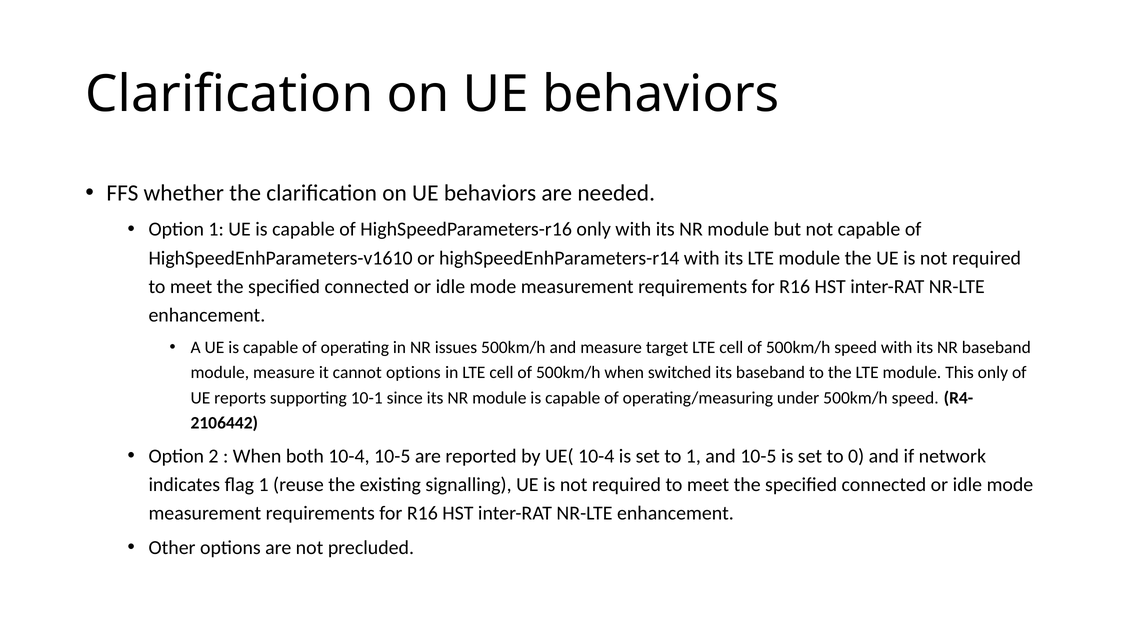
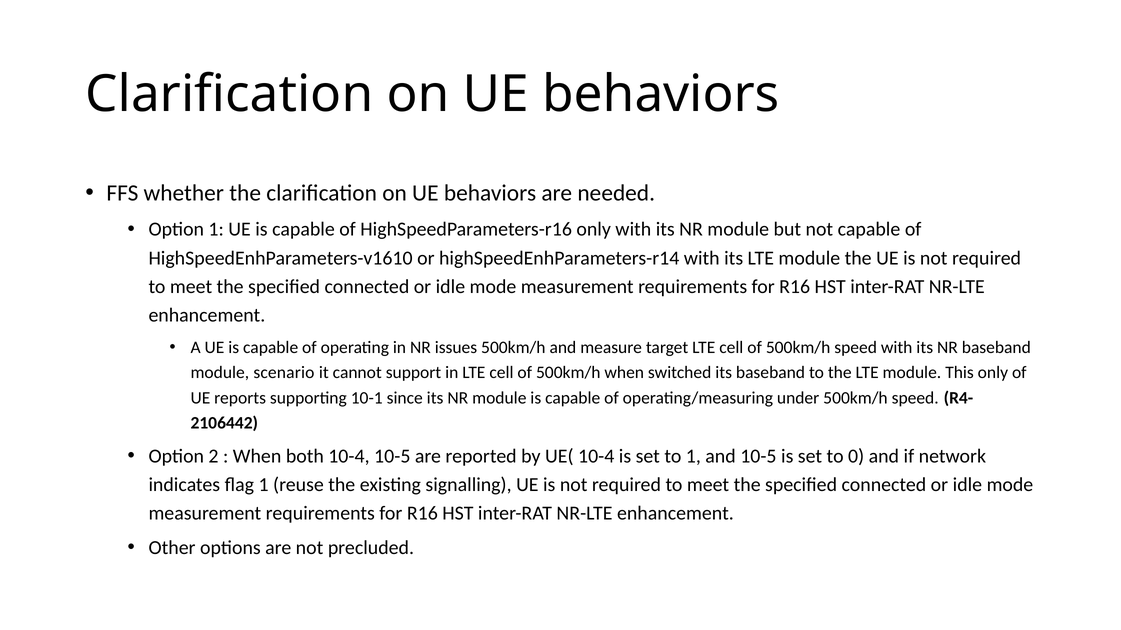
module measure: measure -> scenario
cannot options: options -> support
